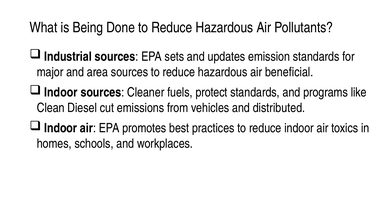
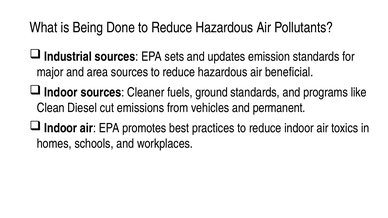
protect: protect -> ground
distributed: distributed -> permanent
